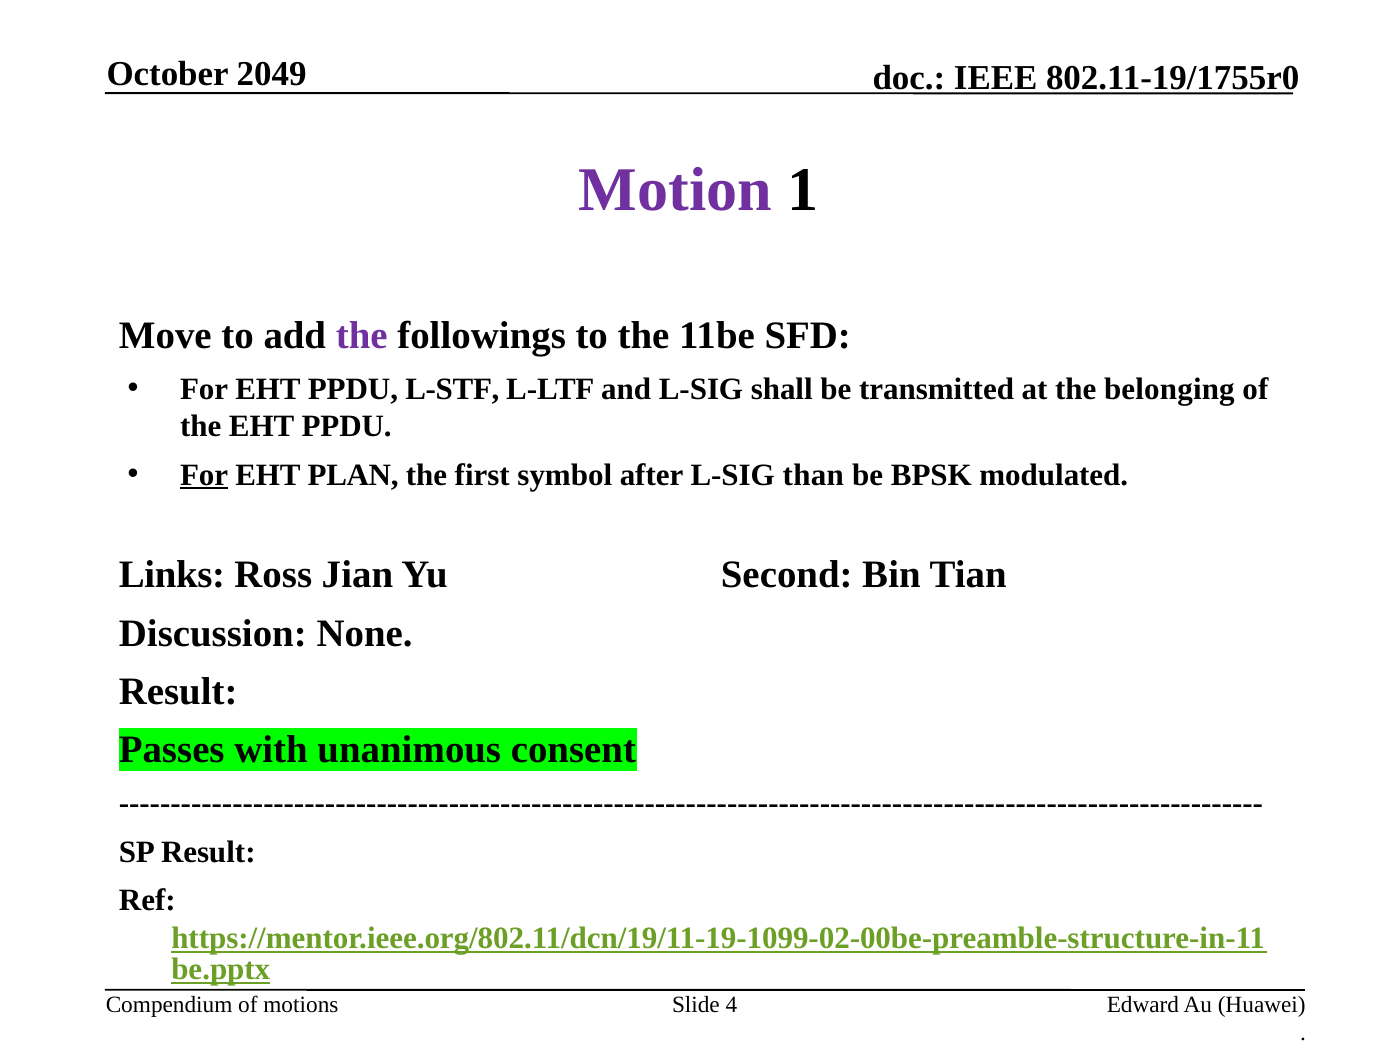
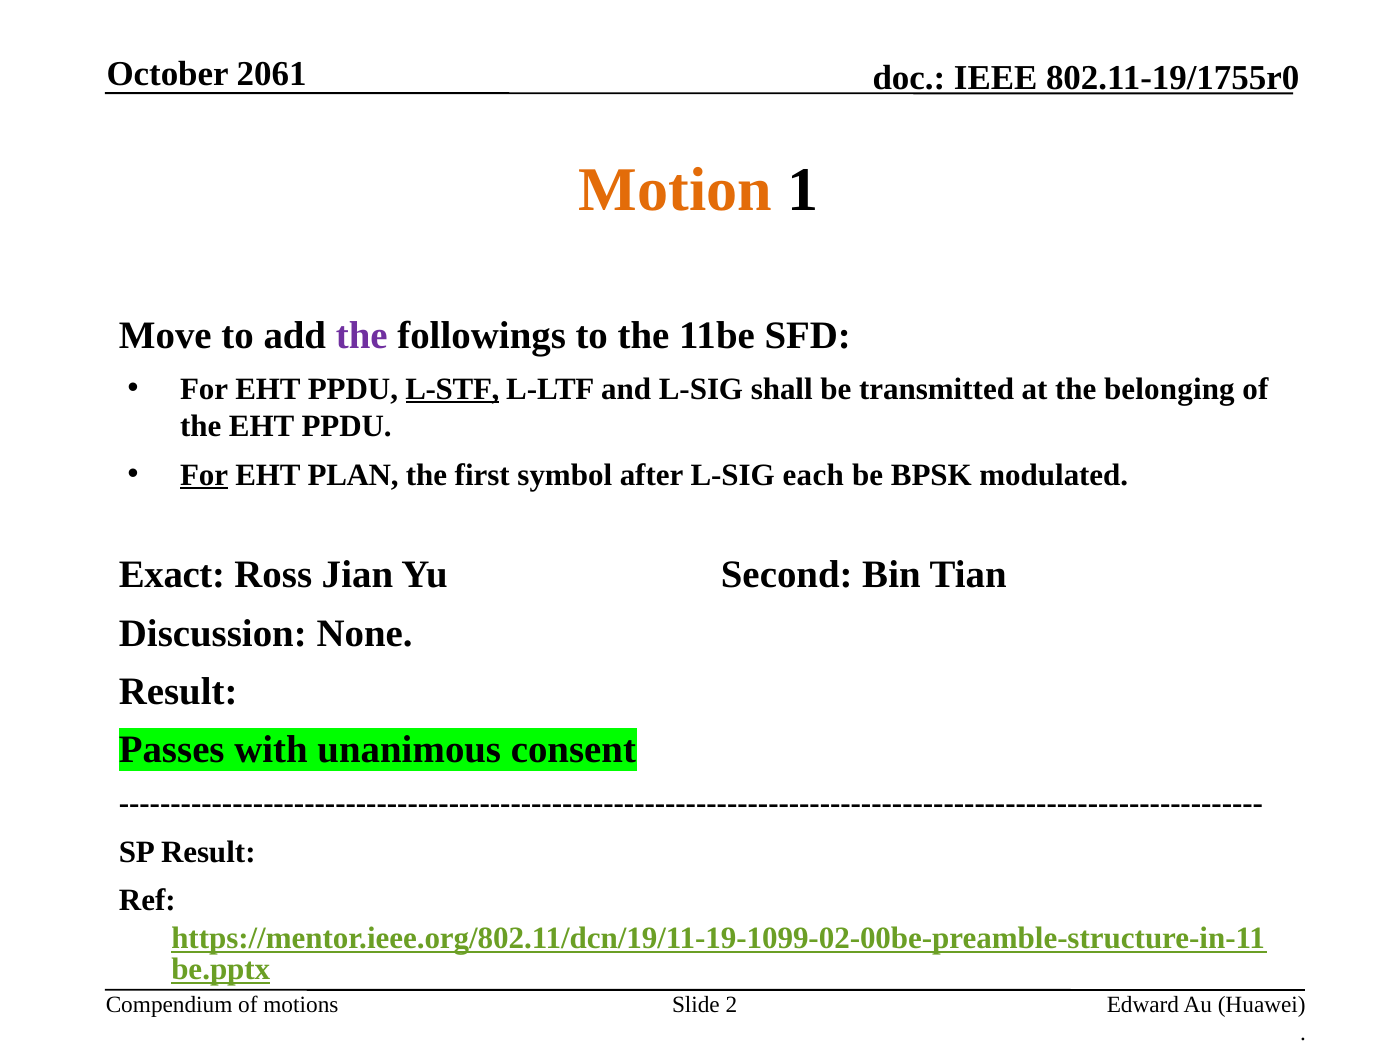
2049: 2049 -> 2061
Motion colour: purple -> orange
L-STF underline: none -> present
than: than -> each
Links: Links -> Exact
4: 4 -> 2
